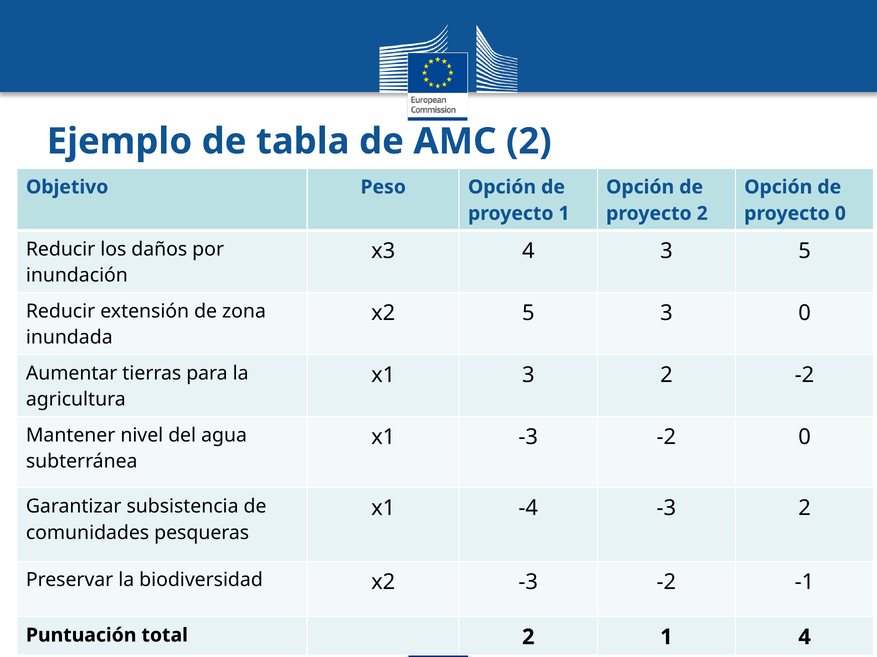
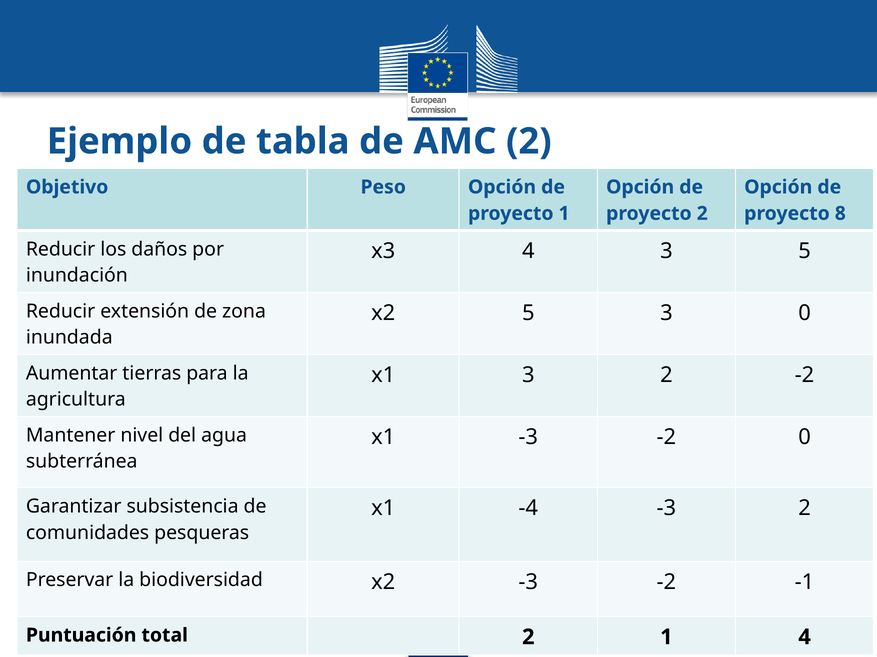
proyecto 0: 0 -> 8
